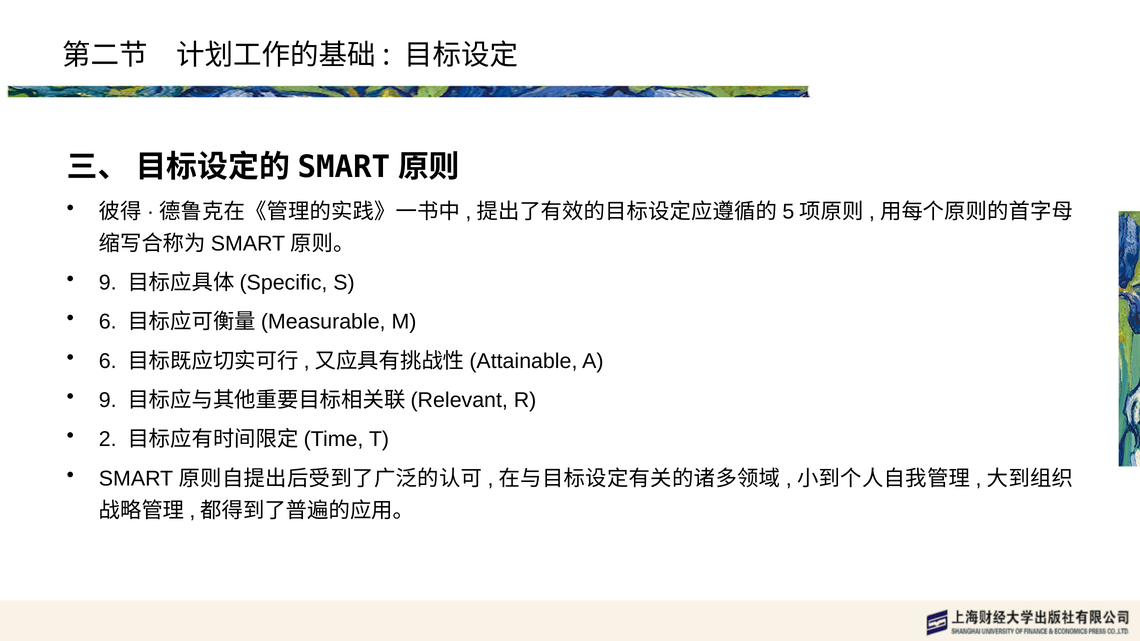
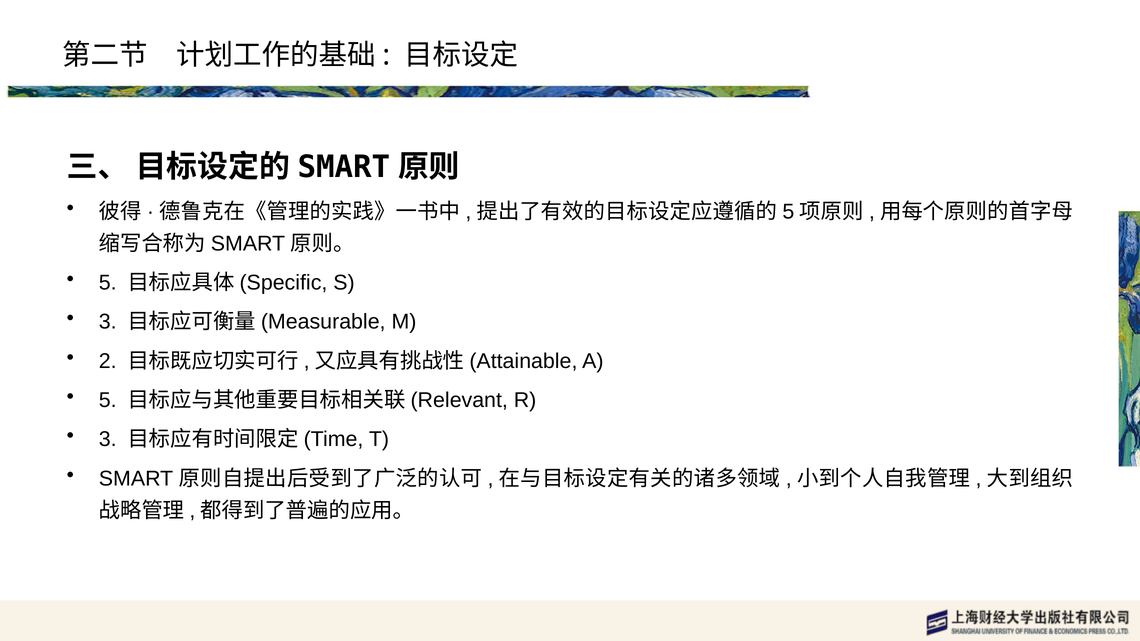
9 at (108, 283): 9 -> 5
6 at (108, 322): 6 -> 3
6 at (108, 361): 6 -> 2
9 at (108, 400): 9 -> 5
2 at (108, 439): 2 -> 3
